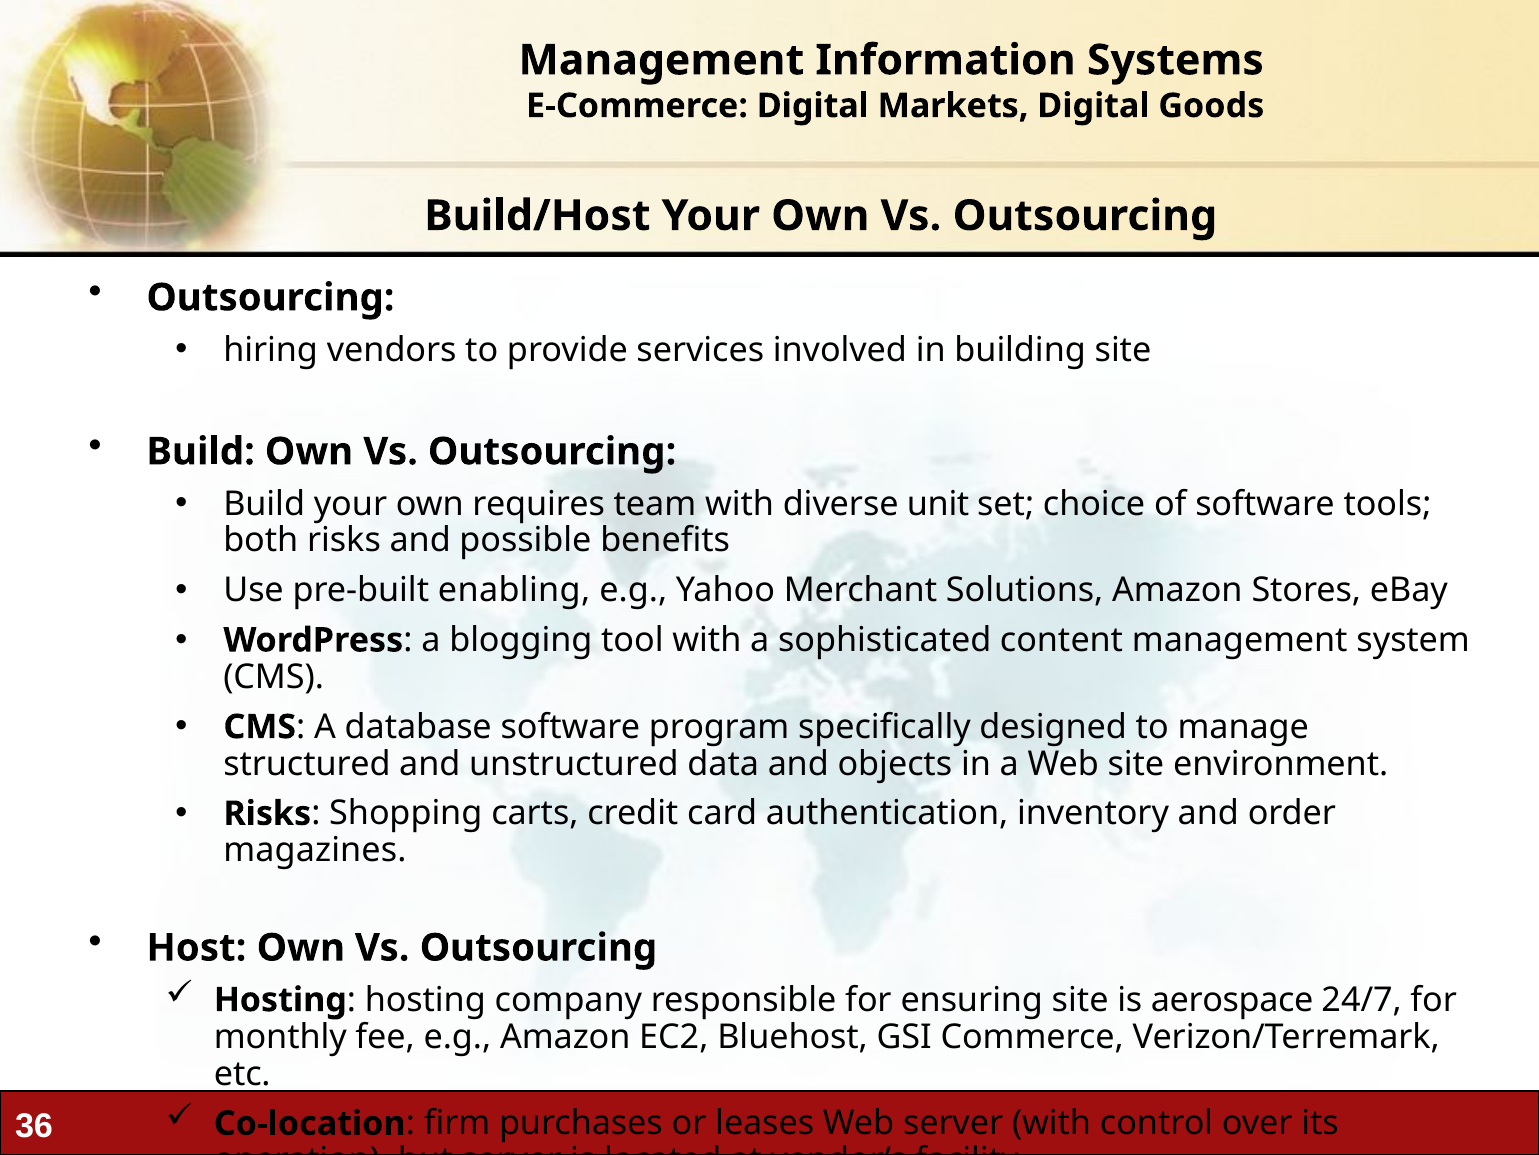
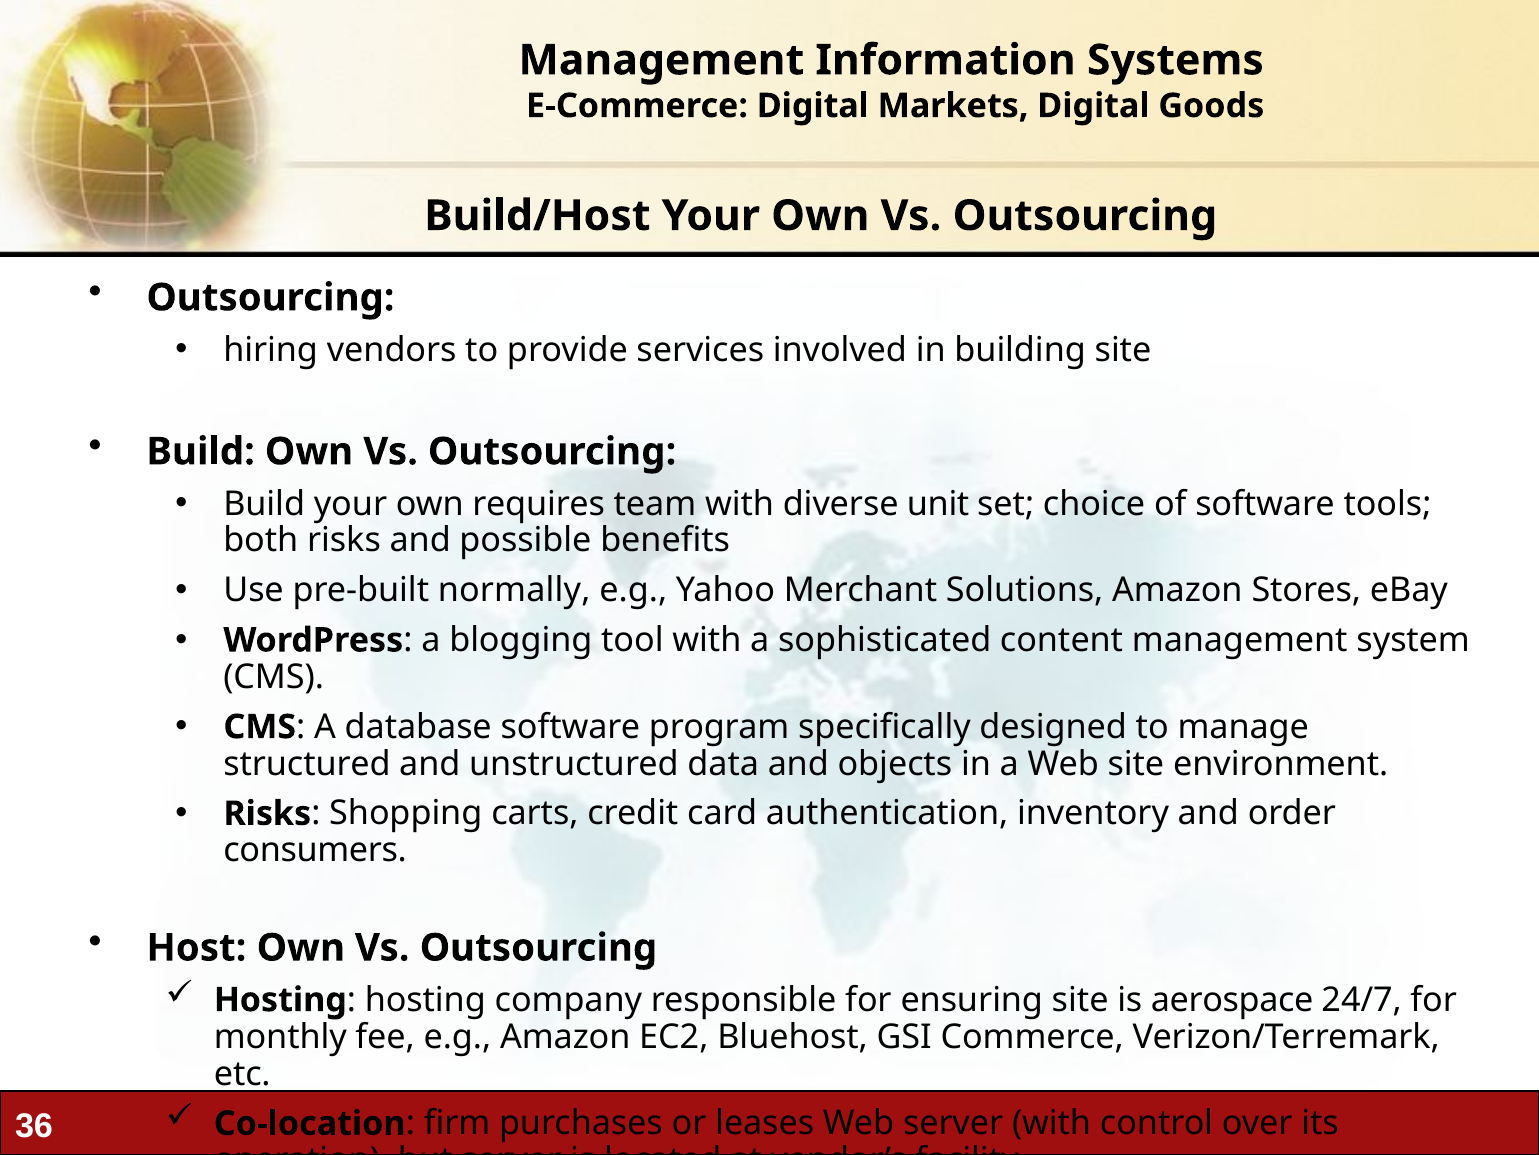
enabling: enabling -> normally
magazines: magazines -> consumers
